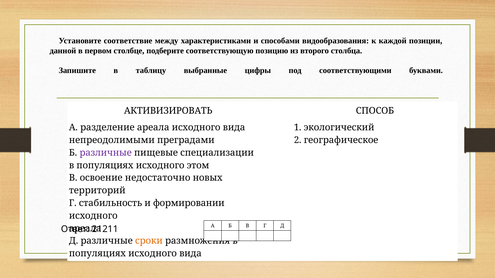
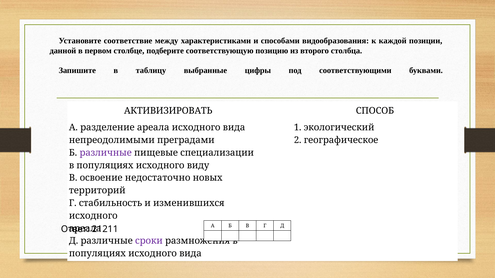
этом: этом -> виду
формировании: формировании -> изменившихся
сроки colour: orange -> purple
